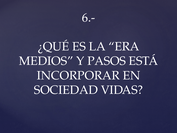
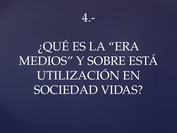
6.-: 6.- -> 4.-
PASOS: PASOS -> SOBRE
INCORPORAR: INCORPORAR -> UTILIZACIÓN
